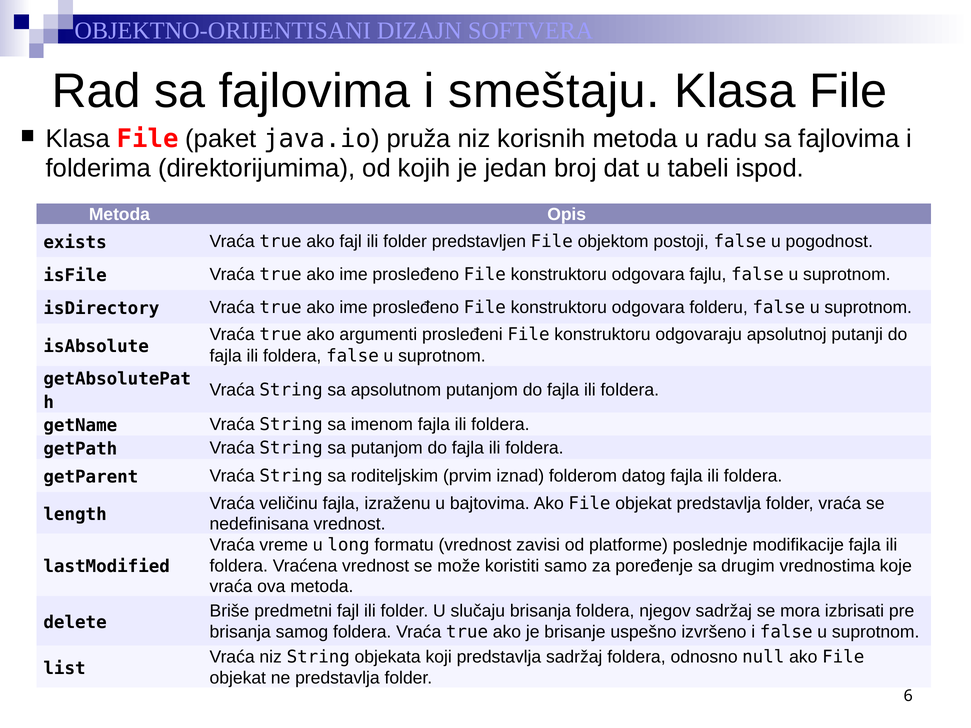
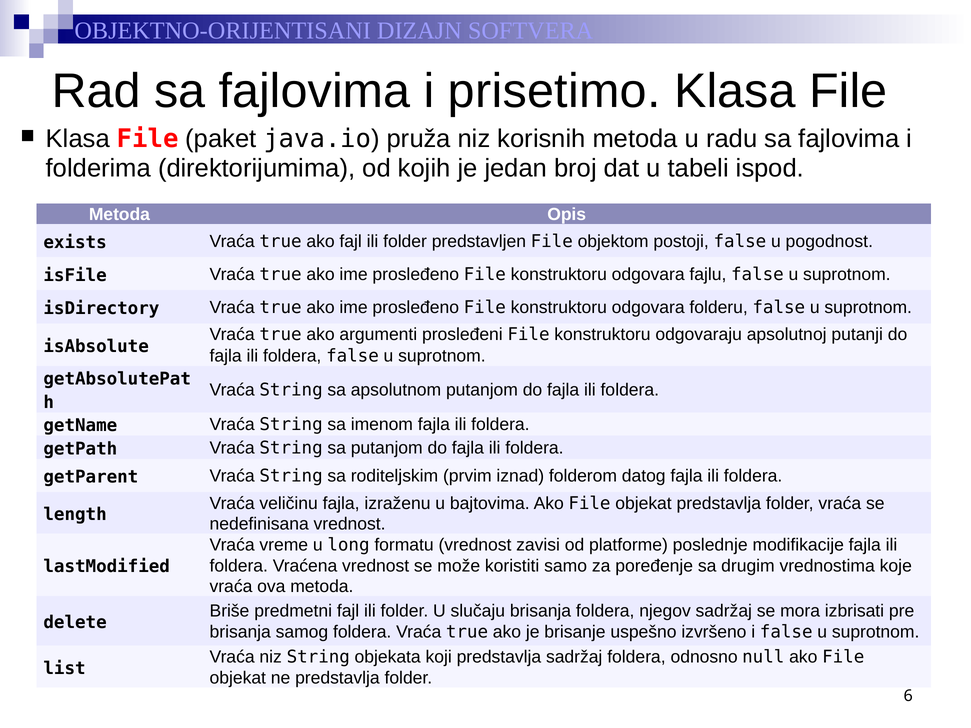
smeštaju: smeštaju -> prisetimo
